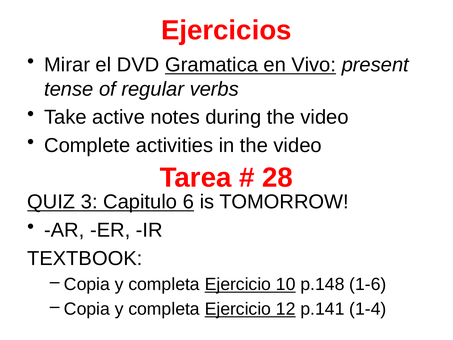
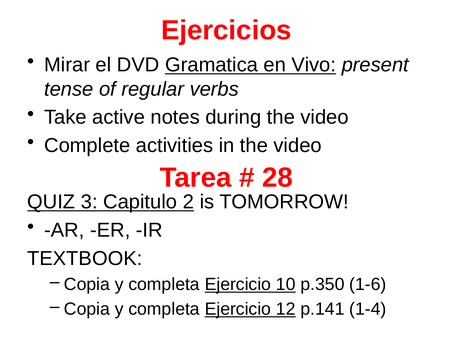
6: 6 -> 2
p.148: p.148 -> p.350
